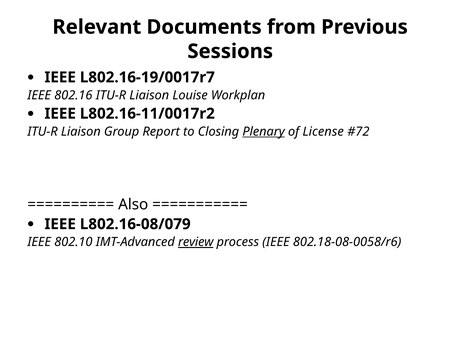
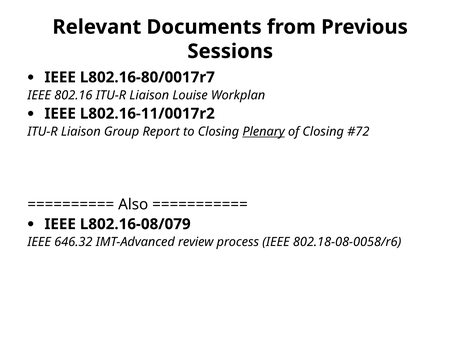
L802.16-19/0017r7: L802.16-19/0017r7 -> L802.16-80/0017r7
of License: License -> Closing
802.10: 802.10 -> 646.32
review underline: present -> none
